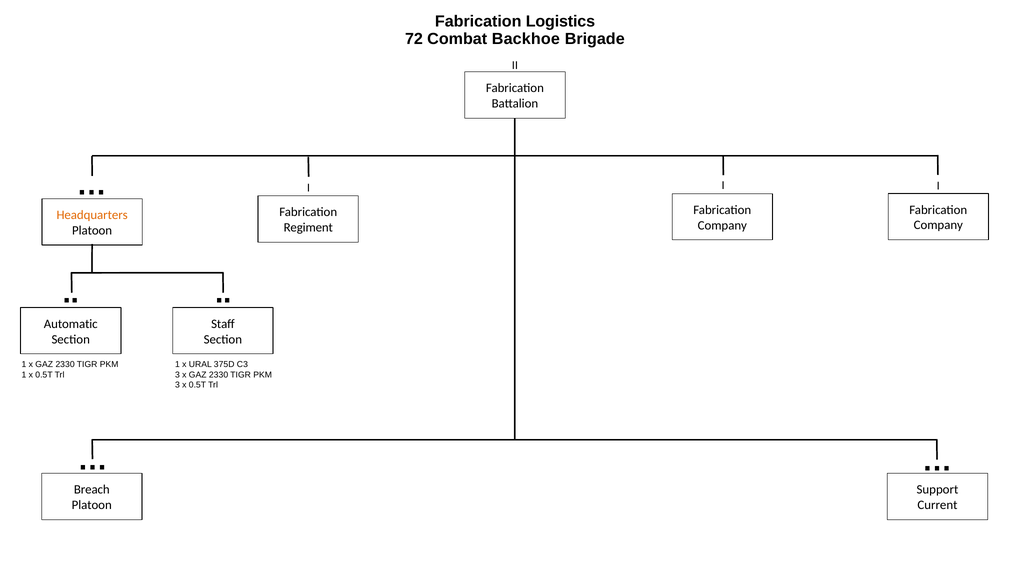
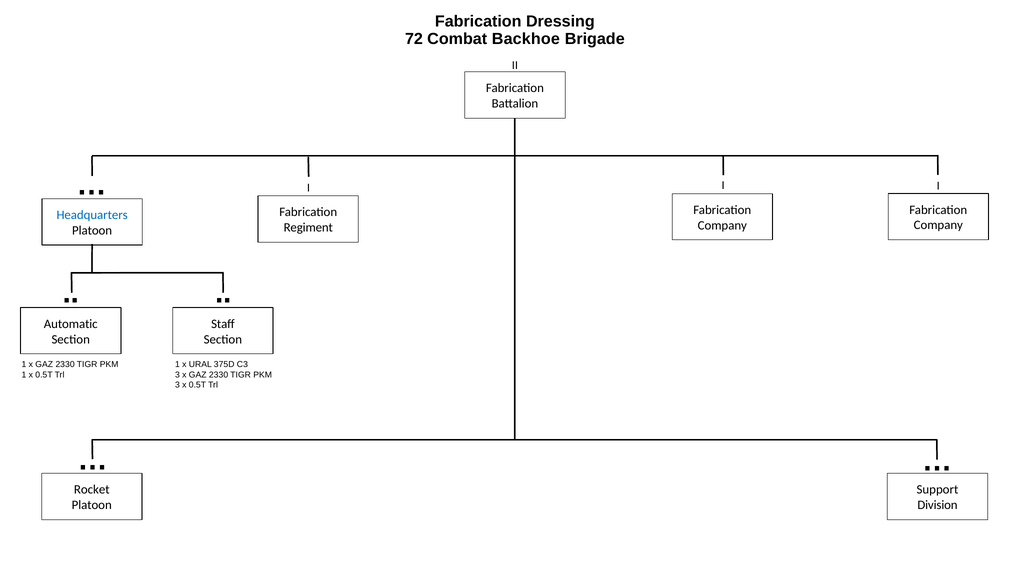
Logistics: Logistics -> Dressing
Headquarters colour: orange -> blue
Breach: Breach -> Rocket
Current: Current -> Division
